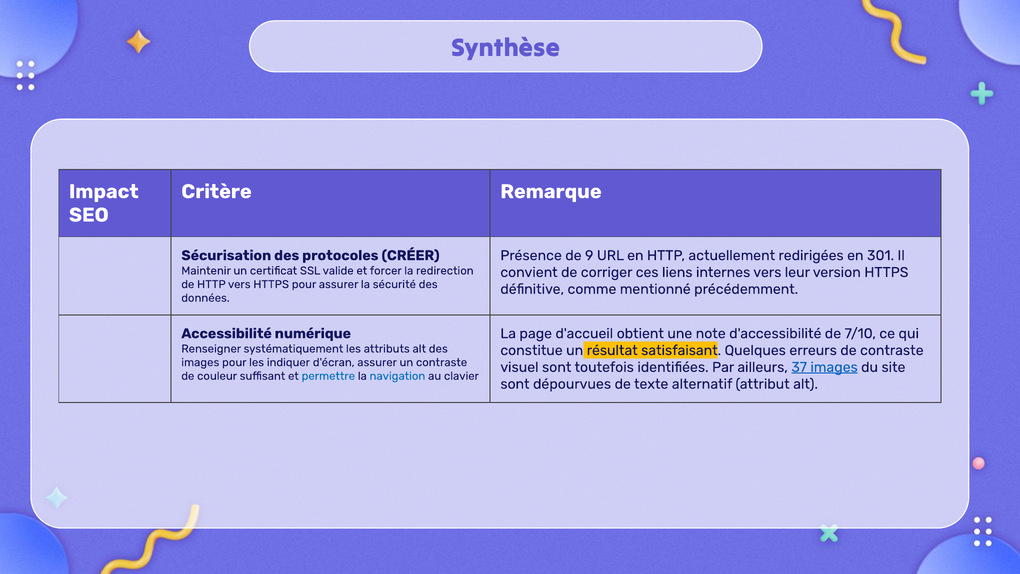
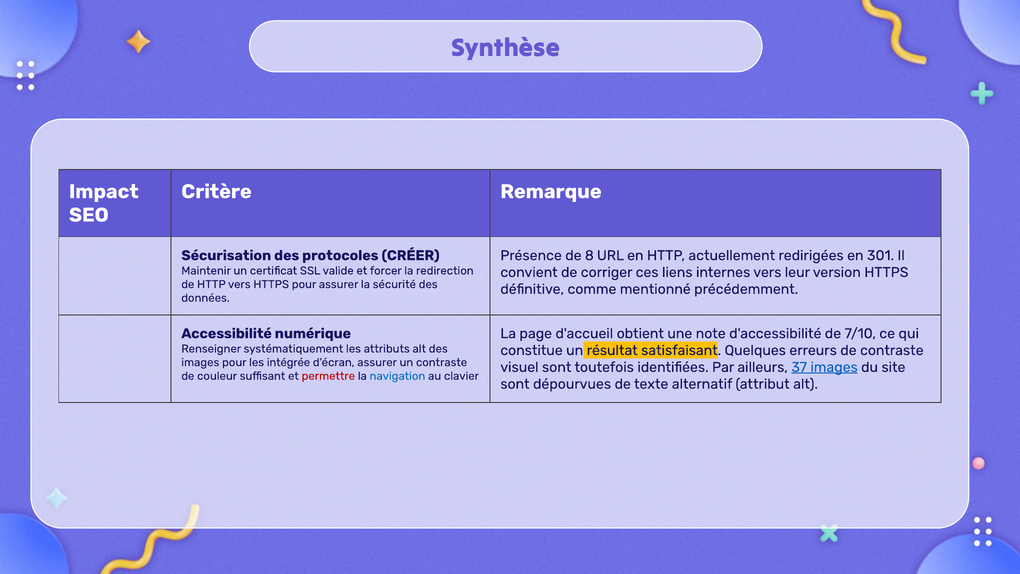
9: 9 -> 8
indiquer: indiquer -> intégrée
permettre colour: blue -> red
